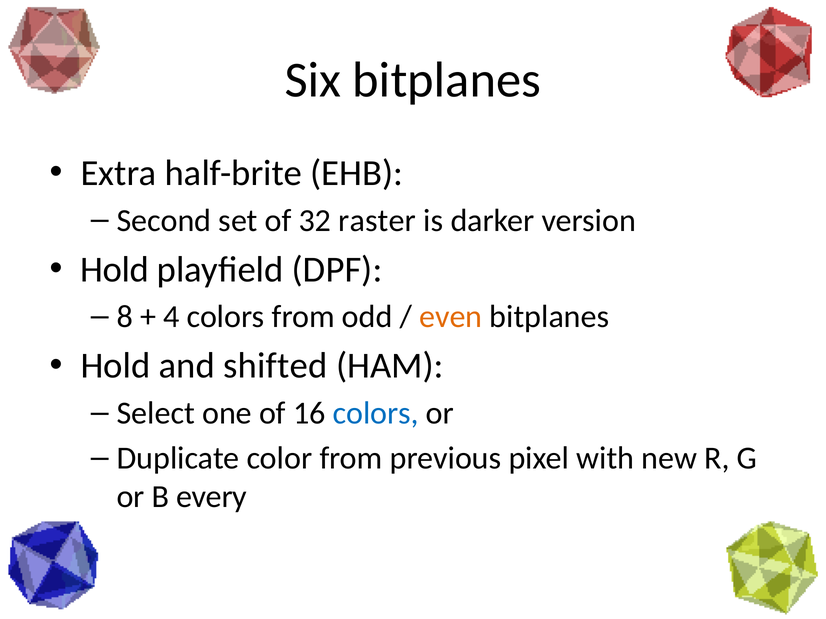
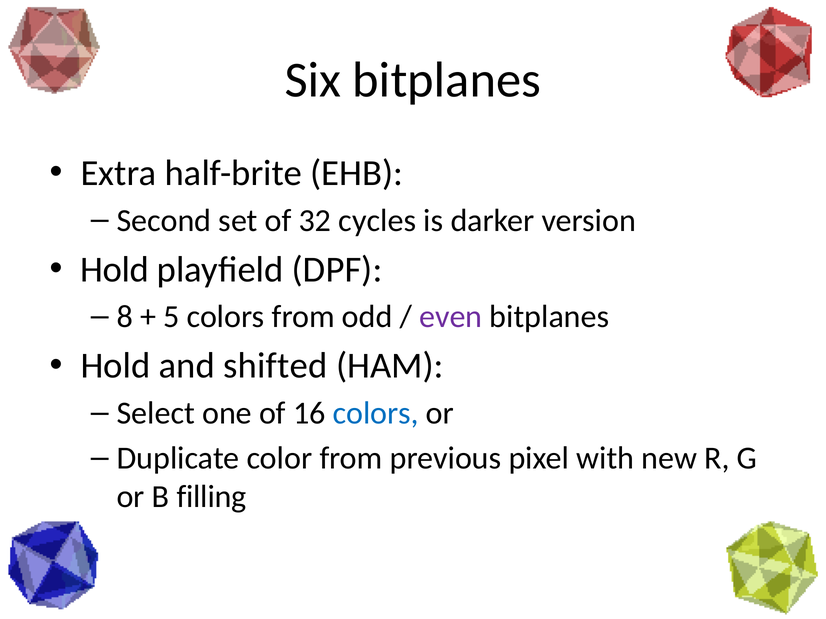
raster: raster -> cycles
4: 4 -> 5
even colour: orange -> purple
every: every -> filling
